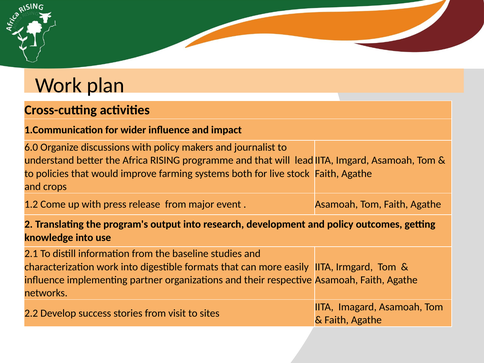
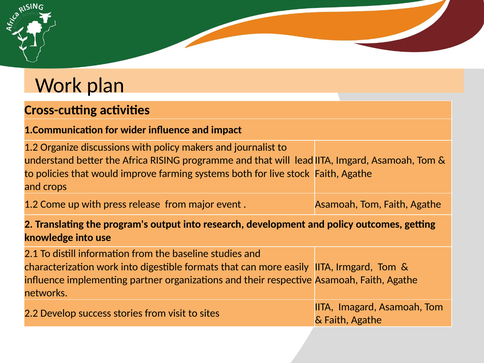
6.0 at (31, 147): 6.0 -> 1.2
